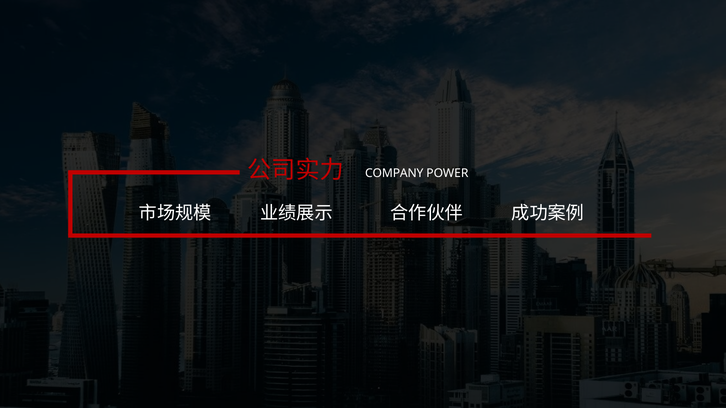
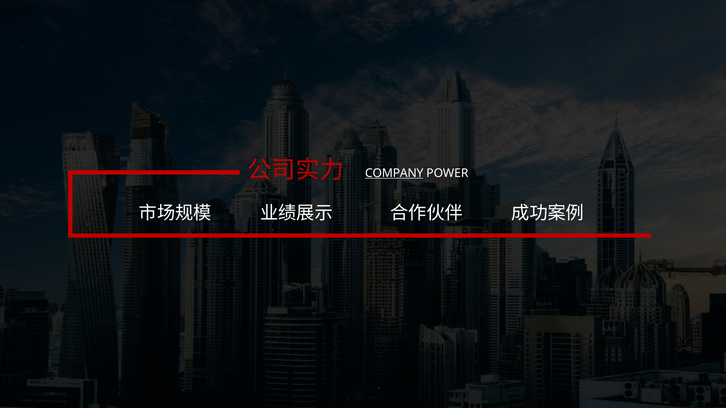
COMPANY underline: none -> present
